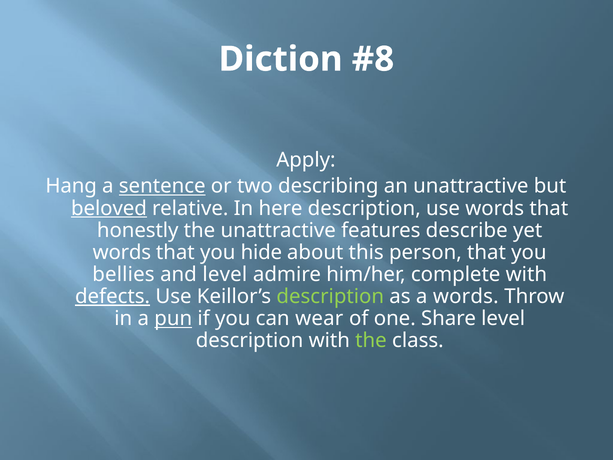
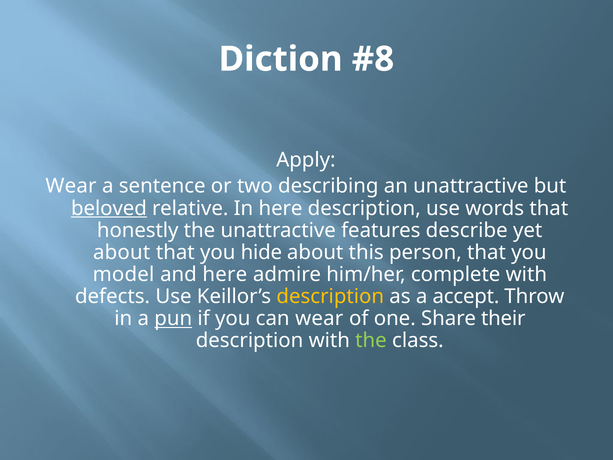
Hang at (71, 186): Hang -> Wear
sentence underline: present -> none
words at (122, 252): words -> about
bellies: bellies -> model
and level: level -> here
defects underline: present -> none
description at (330, 296) colour: light green -> yellow
a words: words -> accept
Share level: level -> their
